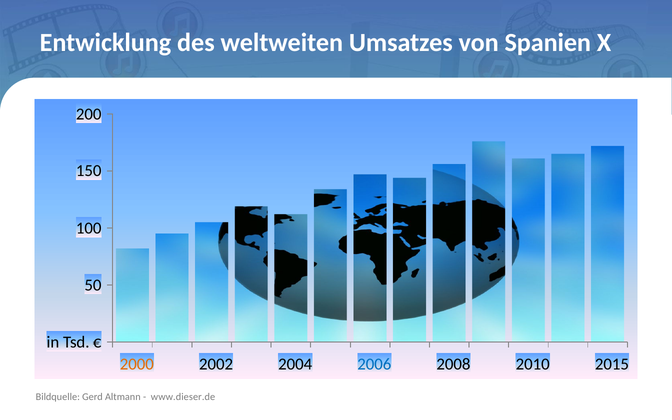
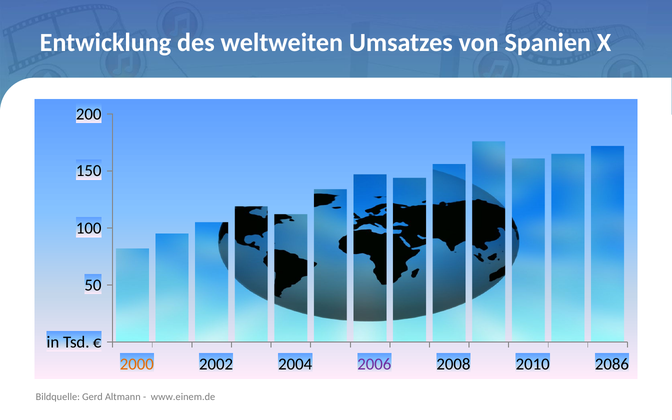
2006 colour: blue -> purple
2015: 2015 -> 2086
www.dieser.de: www.dieser.de -> www.einem.de
